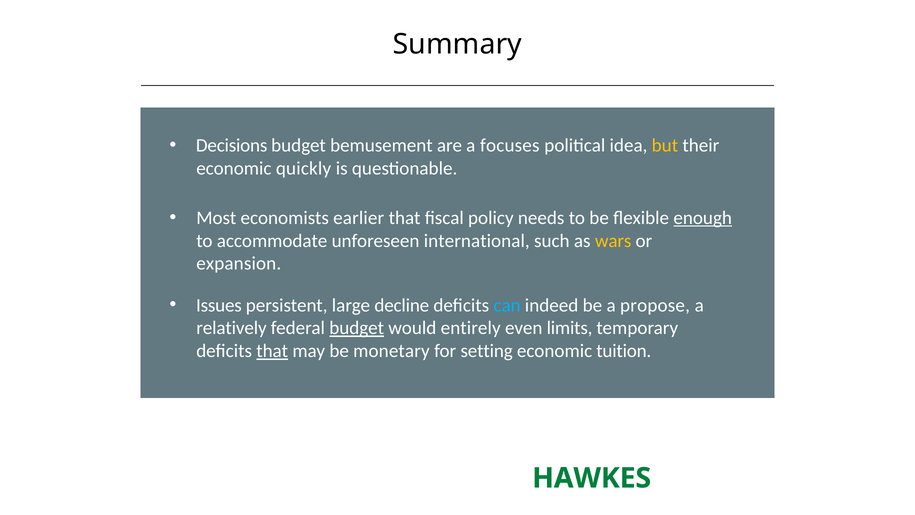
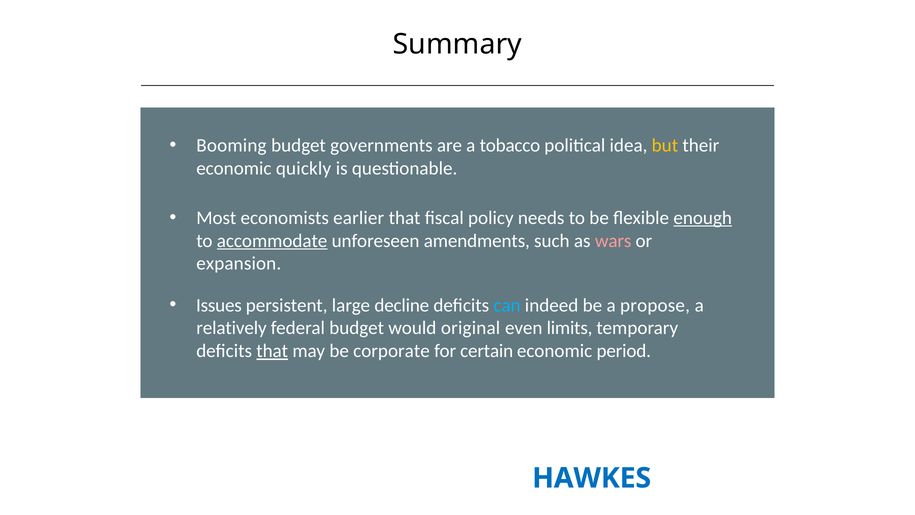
Decisions: Decisions -> Booming
bemusement: bemusement -> governments
focuses: focuses -> tobacco
accommodate underline: none -> present
international: international -> amendments
wars colour: yellow -> pink
budget at (357, 328) underline: present -> none
entirely: entirely -> original
monetary: monetary -> corporate
setting: setting -> certain
tuition: tuition -> period
HAWKES colour: green -> blue
